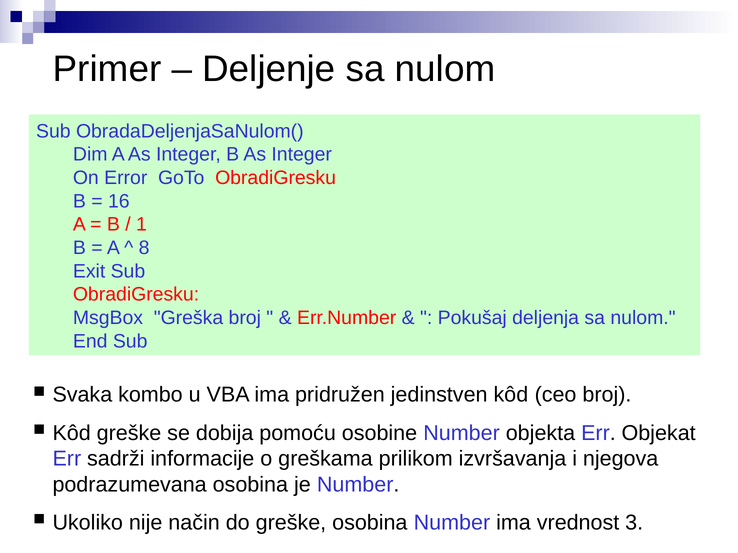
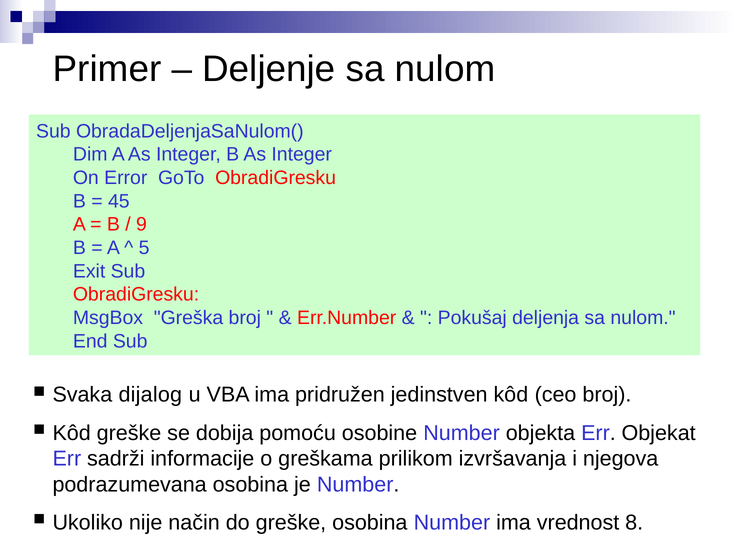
16: 16 -> 45
1: 1 -> 9
8: 8 -> 5
kombo: kombo -> dijalog
3: 3 -> 8
